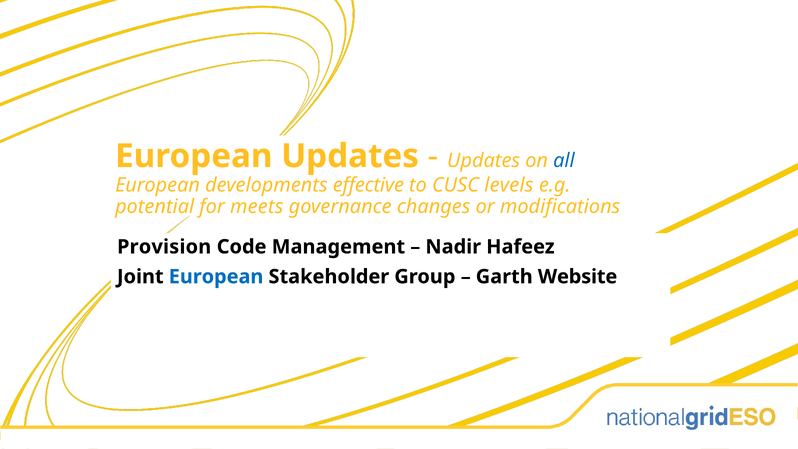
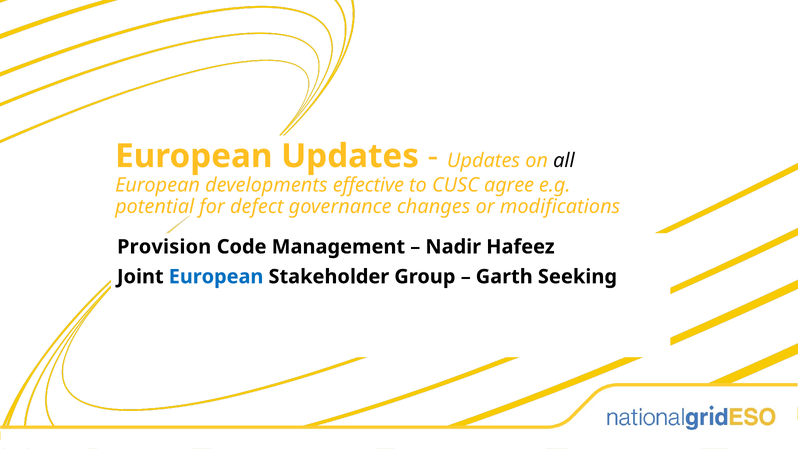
all colour: blue -> black
levels: levels -> agree
meets: meets -> defect
Website: Website -> Seeking
